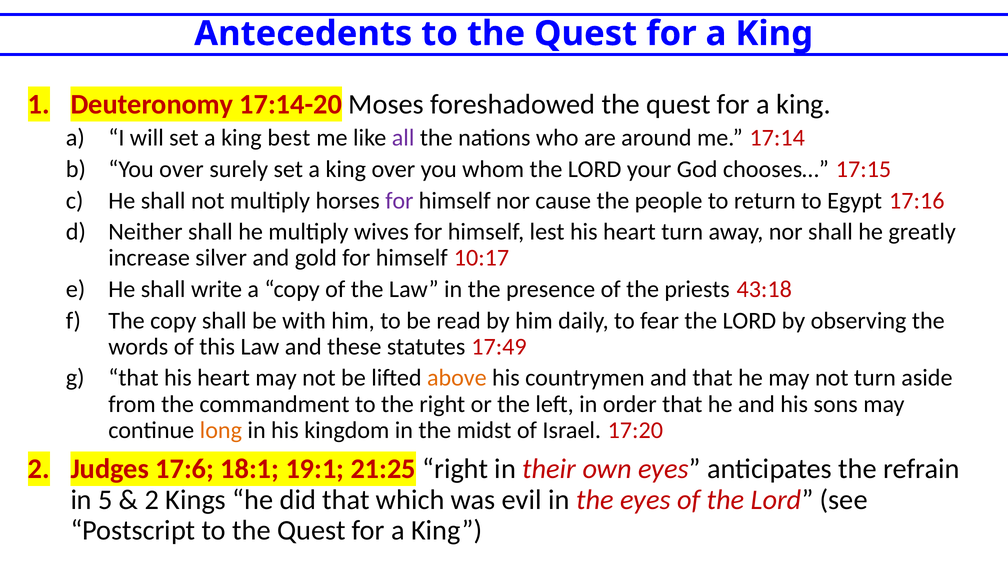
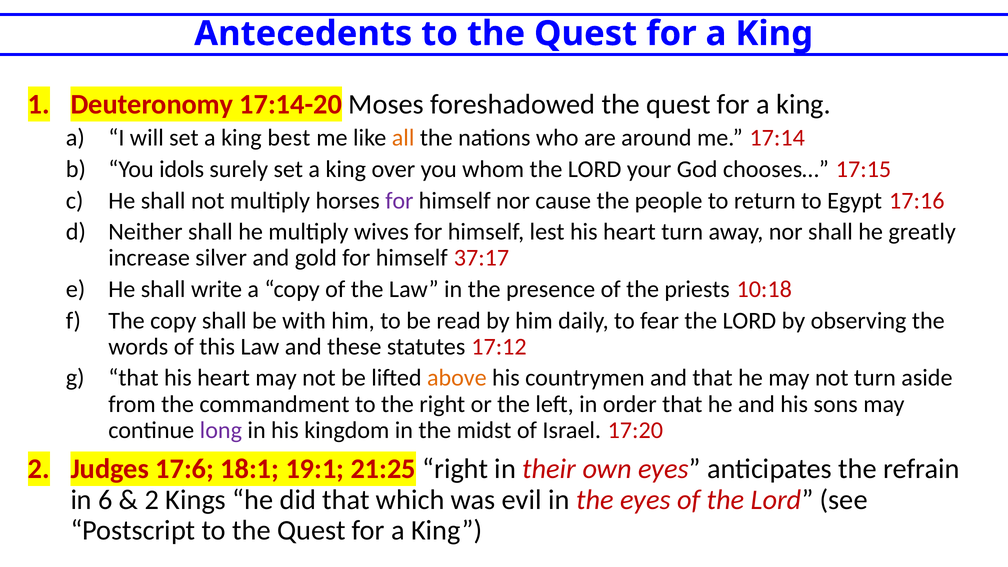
all colour: purple -> orange
You over: over -> idols
10:17: 10:17 -> 37:17
43:18: 43:18 -> 10:18
17:49: 17:49 -> 17:12
long colour: orange -> purple
5: 5 -> 6
